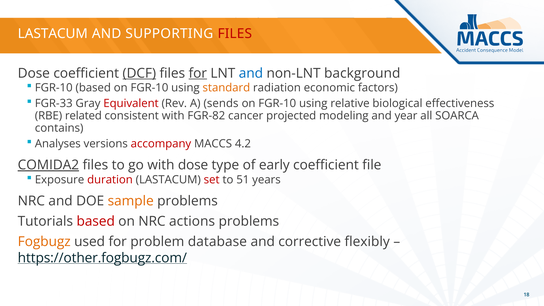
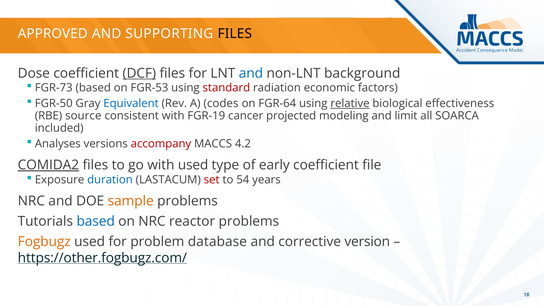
LASTACUM at (53, 34): LASTACUM -> APPROVED
FILES at (235, 34) colour: red -> black
for at (198, 73) underline: present -> none
FGR-10 at (54, 88): FGR-10 -> FGR-73
based on FGR-10: FGR-10 -> FGR-53
standard colour: orange -> red
FGR-33: FGR-33 -> FGR-50
Equivalent colour: red -> blue
sends: sends -> codes
FGR-10 at (277, 103): FGR-10 -> FGR-64
relative underline: none -> present
related: related -> source
FGR-82: FGR-82 -> FGR-19
year: year -> limit
contains: contains -> included
with dose: dose -> used
duration colour: red -> blue
51: 51 -> 54
based at (96, 221) colour: red -> blue
actions: actions -> reactor
flexibly: flexibly -> version
